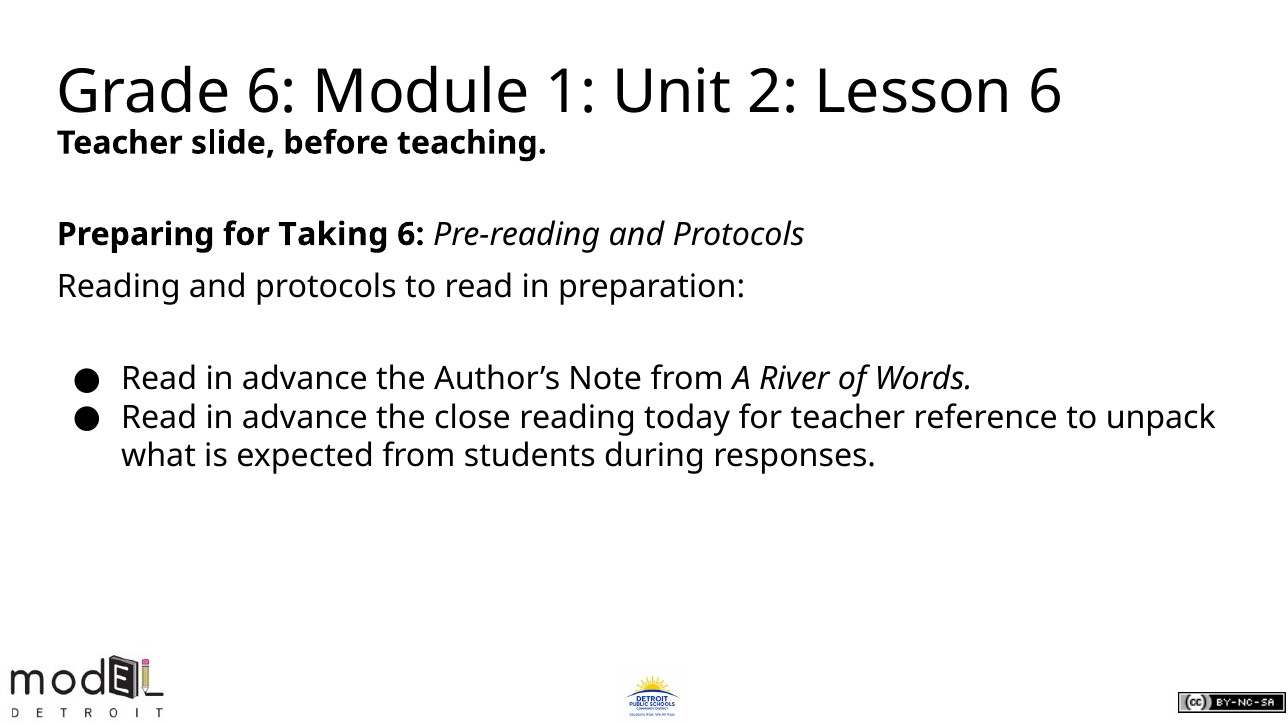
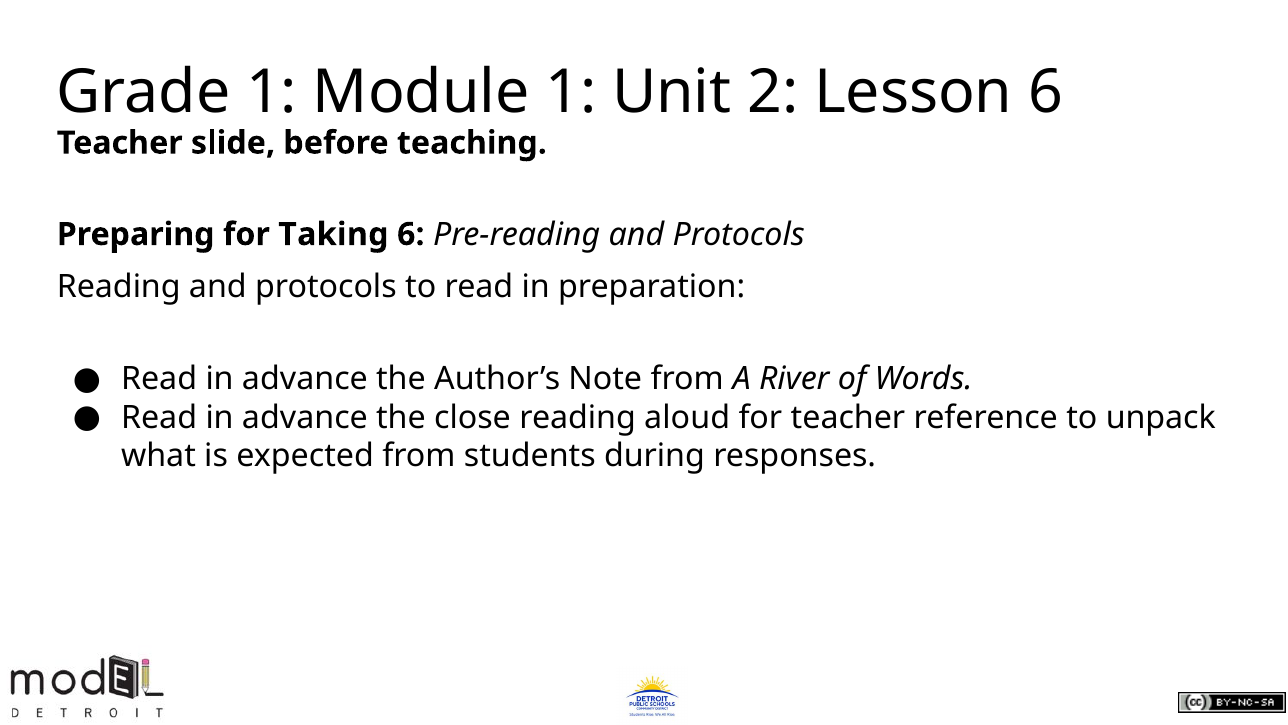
Grade 6: 6 -> 1
today: today -> aloud
